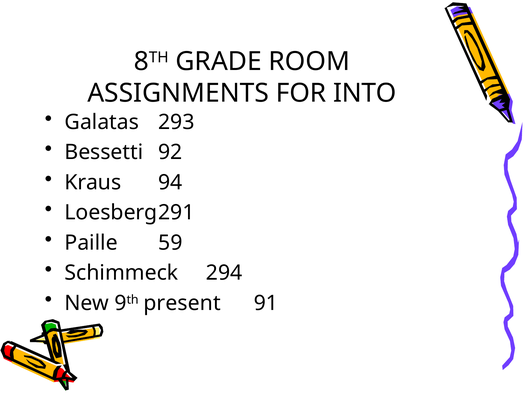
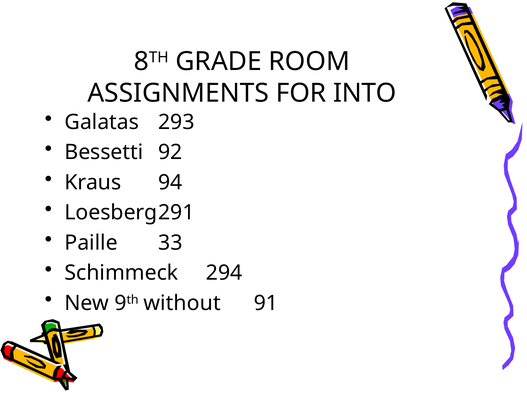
59: 59 -> 33
present: present -> without
